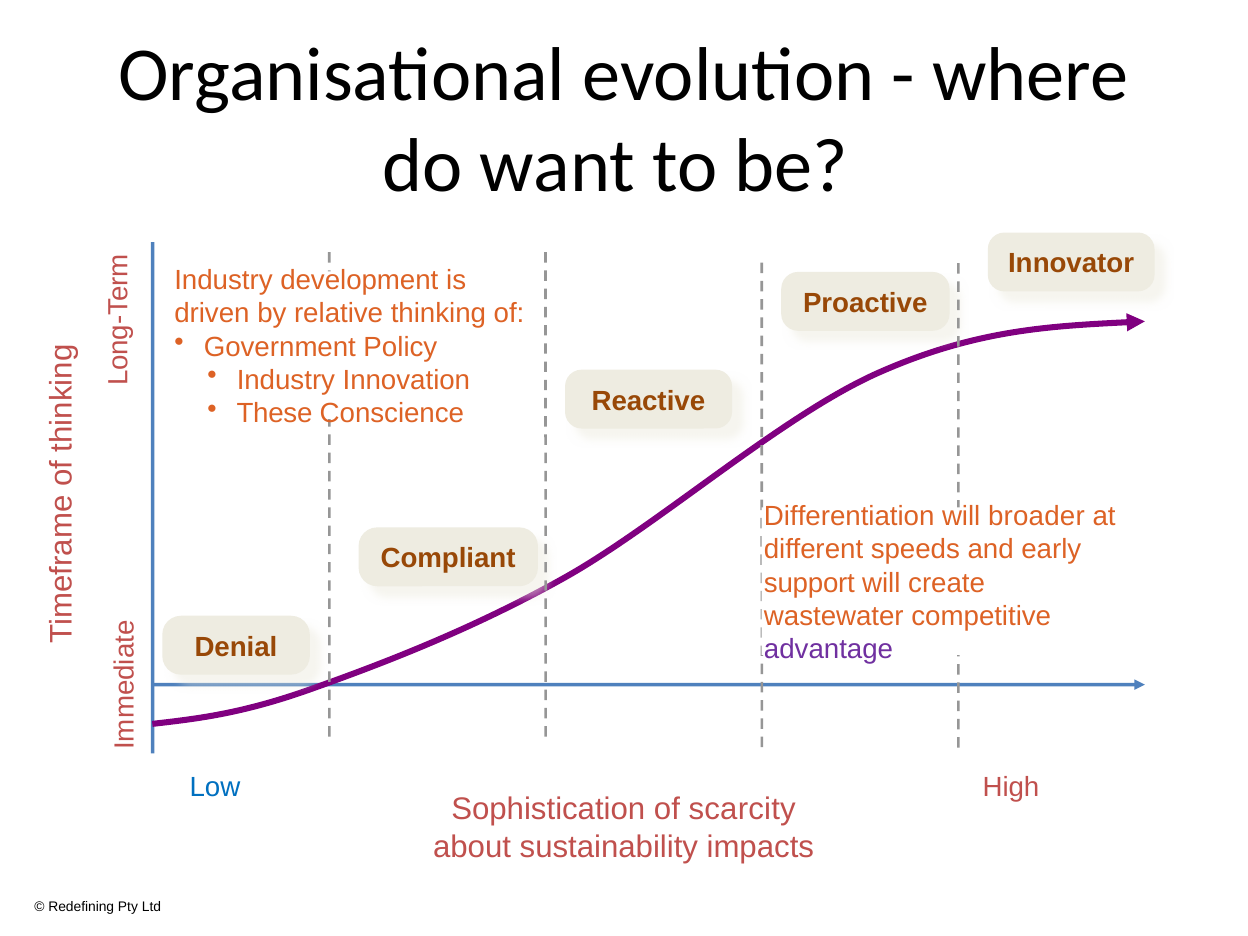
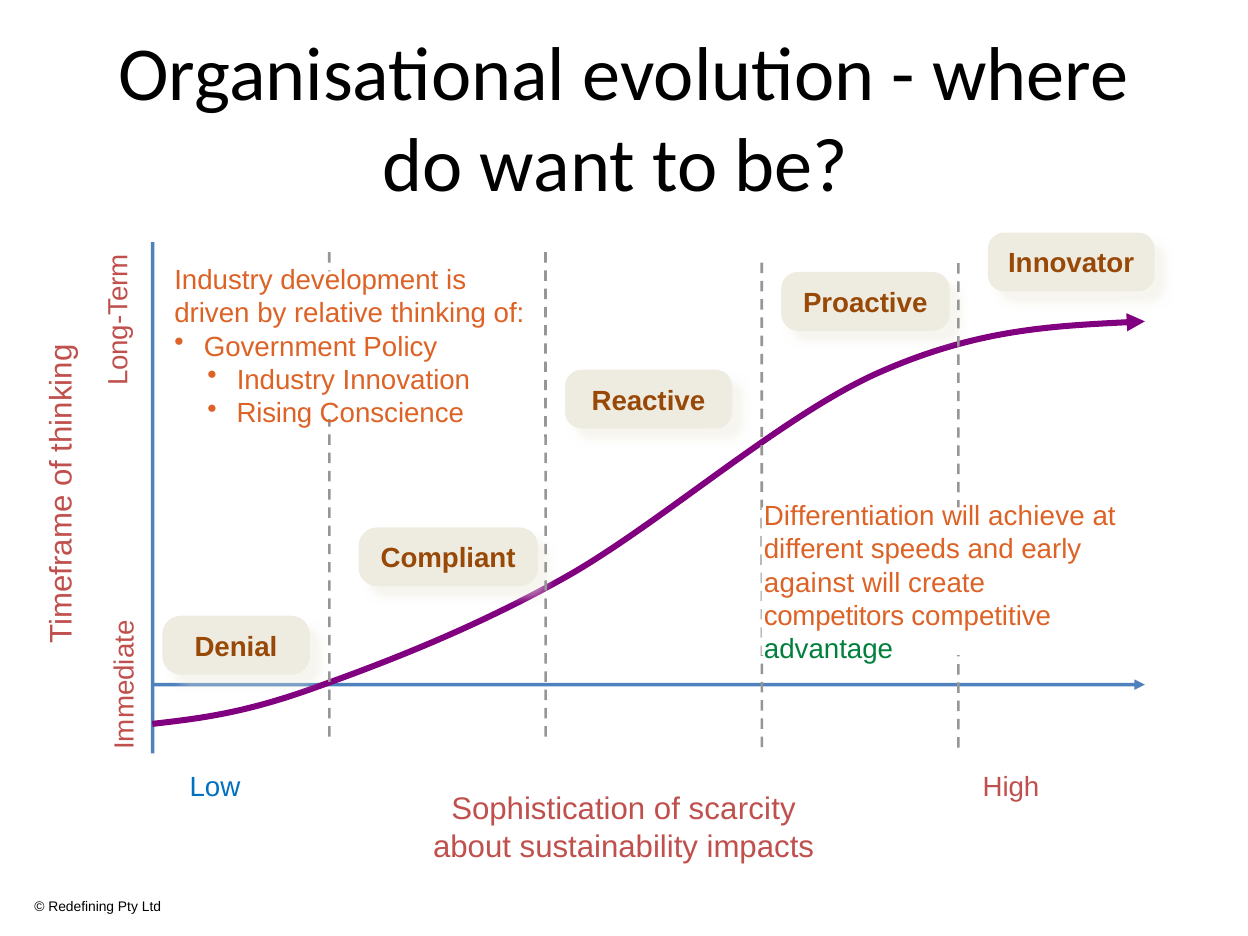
These: These -> Rising
broader: broader -> achieve
support: support -> against
wastewater: wastewater -> competitors
advantage colour: purple -> green
